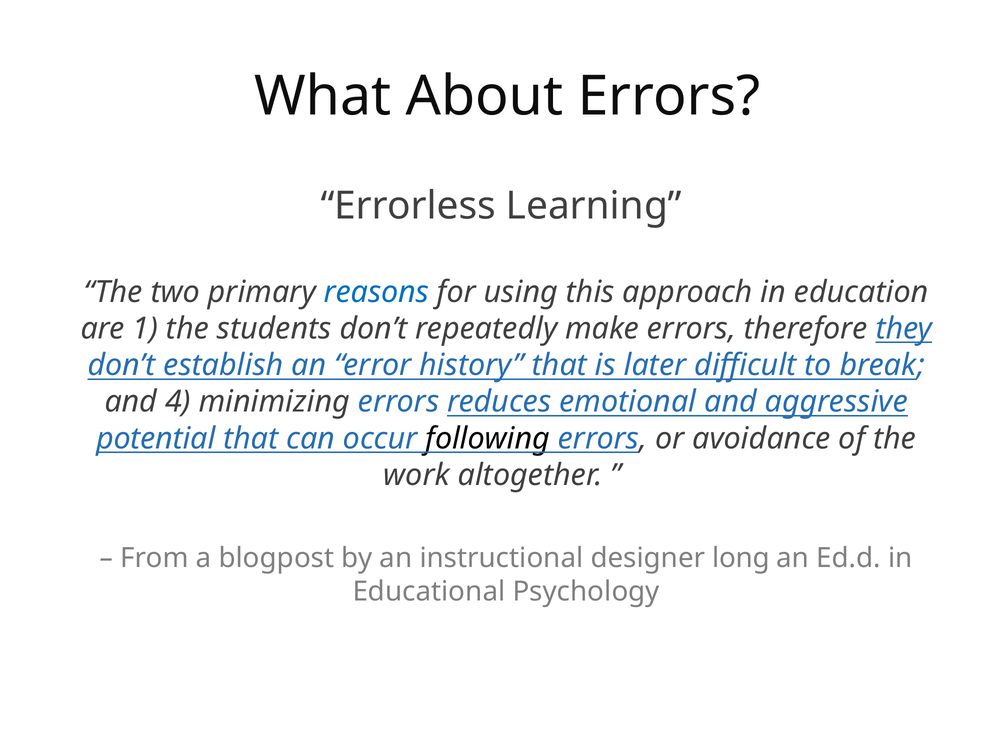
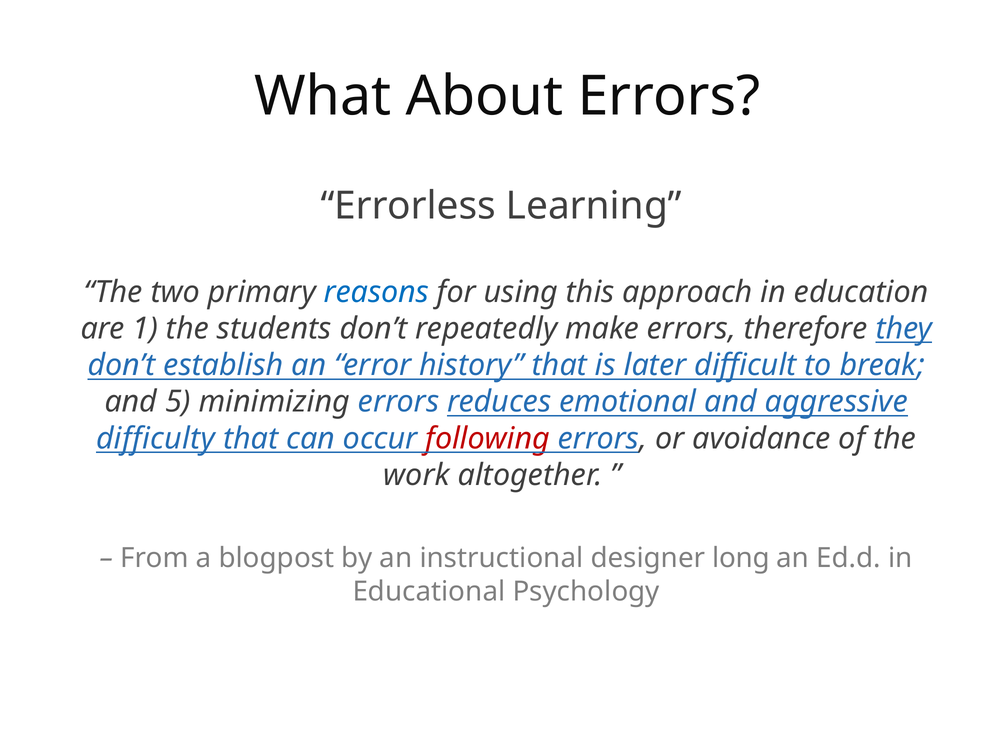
4: 4 -> 5
potential: potential -> difficulty
following colour: black -> red
